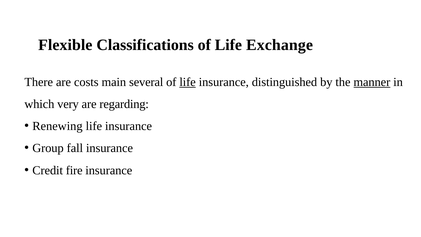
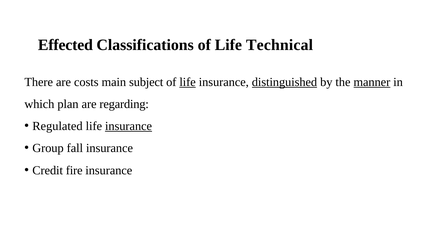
Flexible: Flexible -> Effected
Exchange: Exchange -> Technical
several: several -> subject
distinguished underline: none -> present
very: very -> plan
Renewing: Renewing -> Regulated
insurance at (129, 126) underline: none -> present
